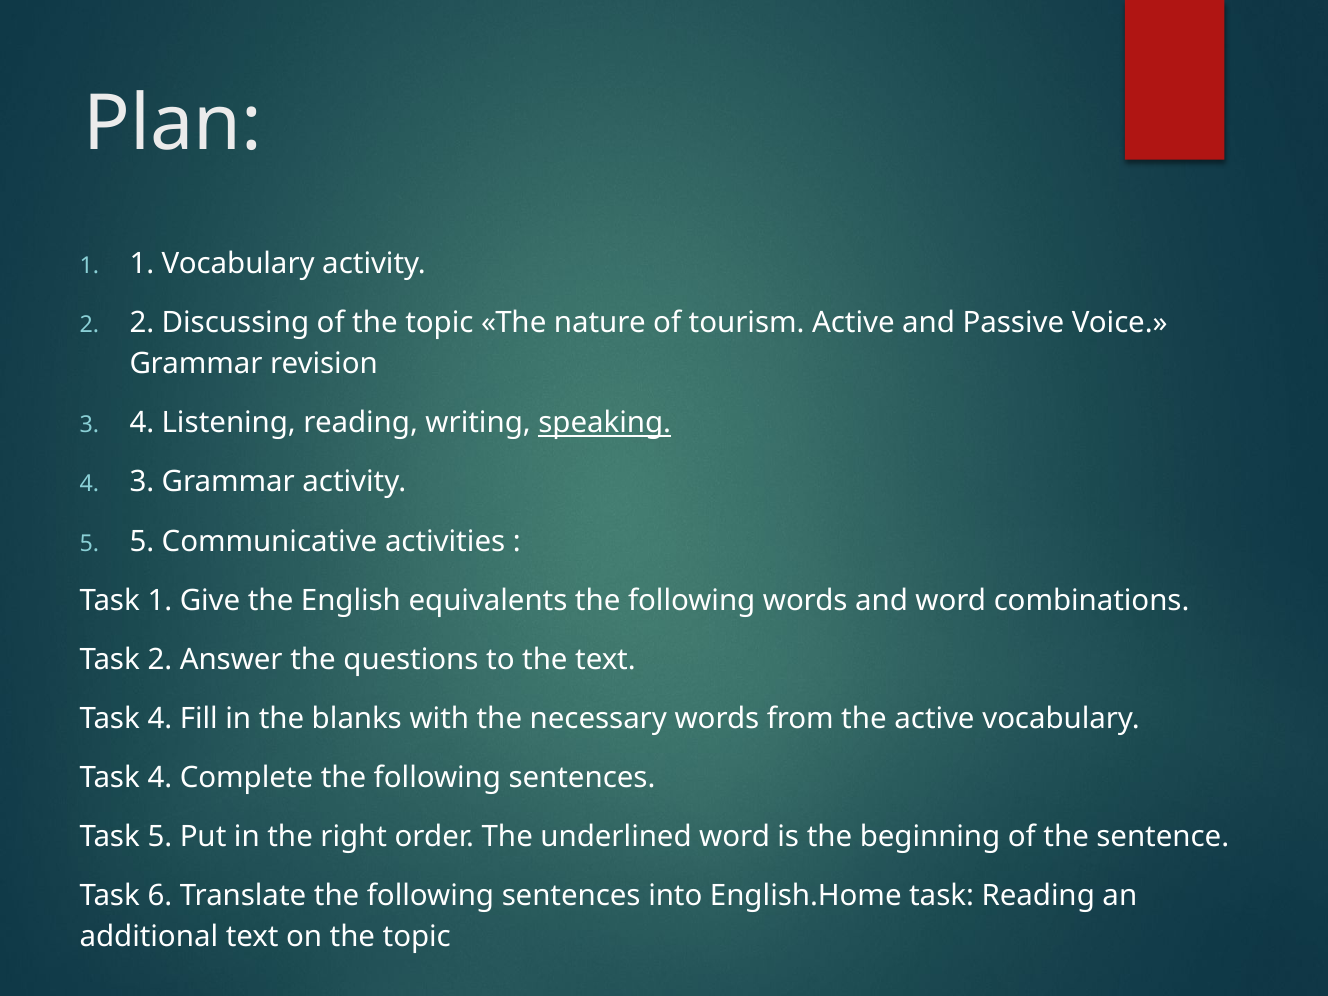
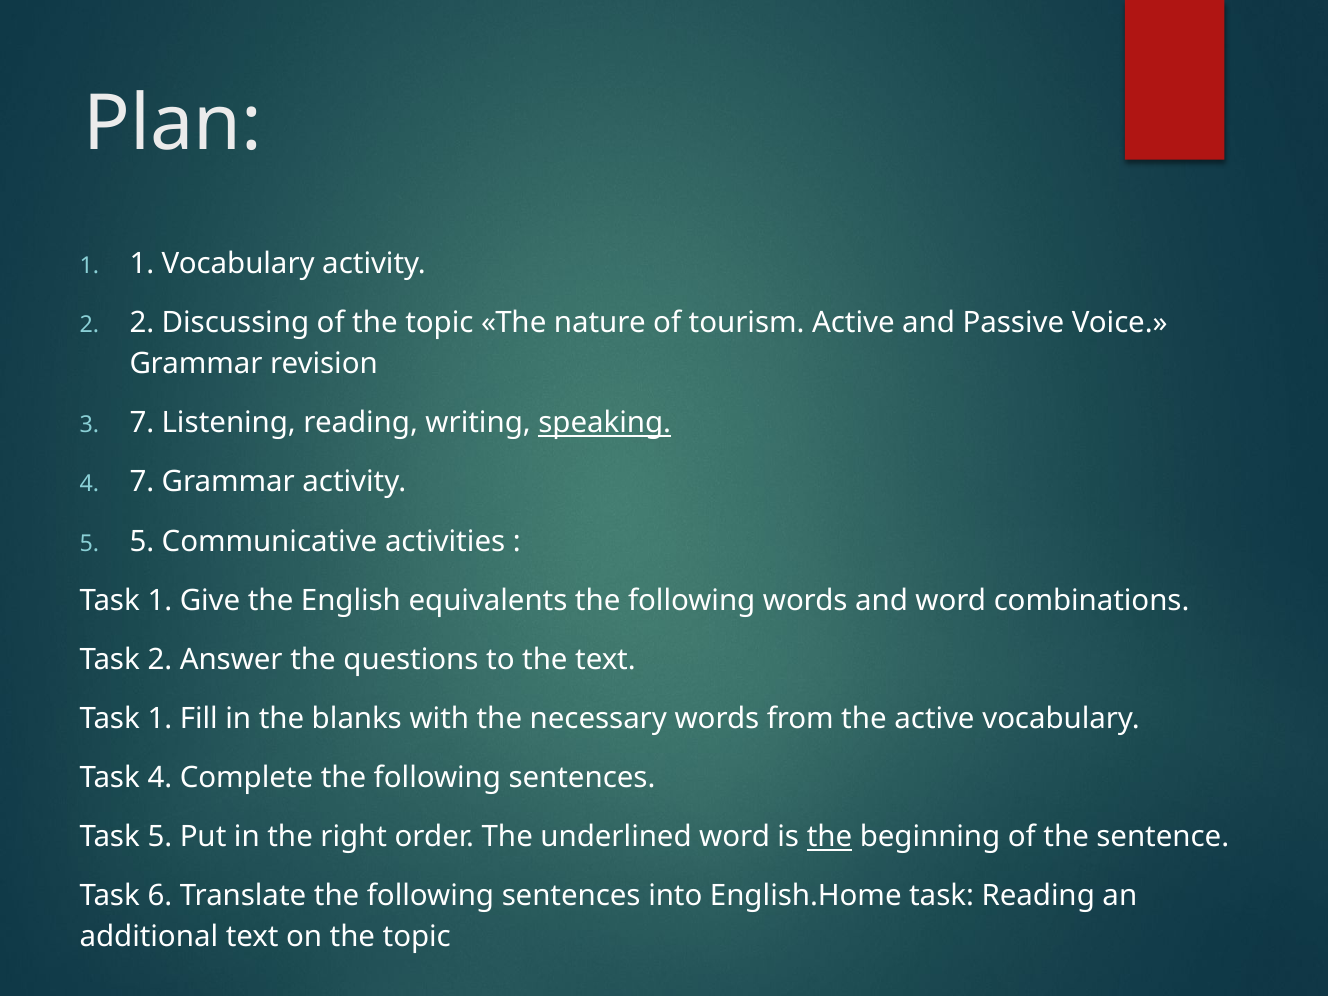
3 4: 4 -> 7
4 3: 3 -> 7
4 at (160, 719): 4 -> 1
the at (830, 837) underline: none -> present
